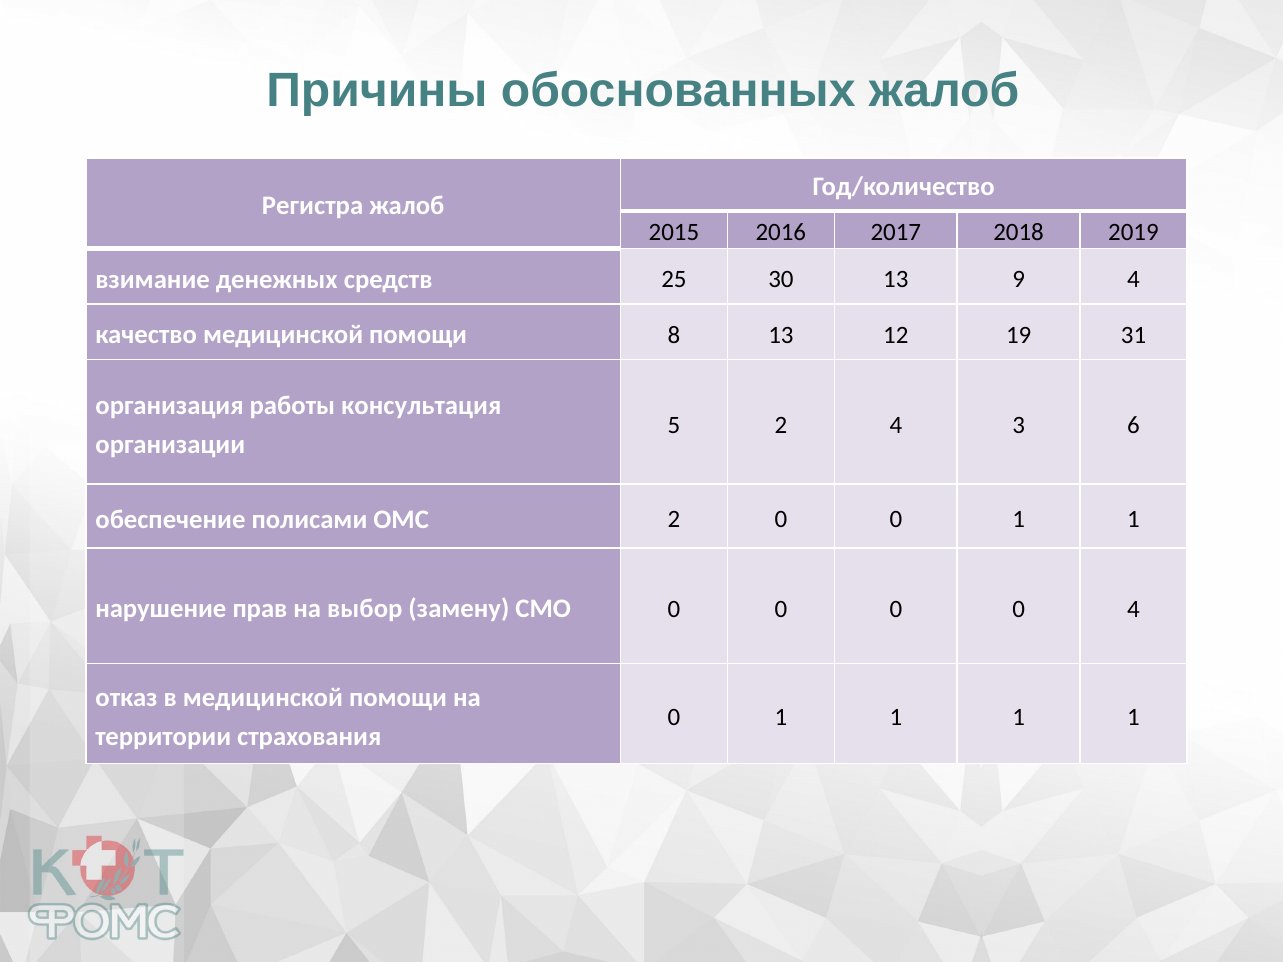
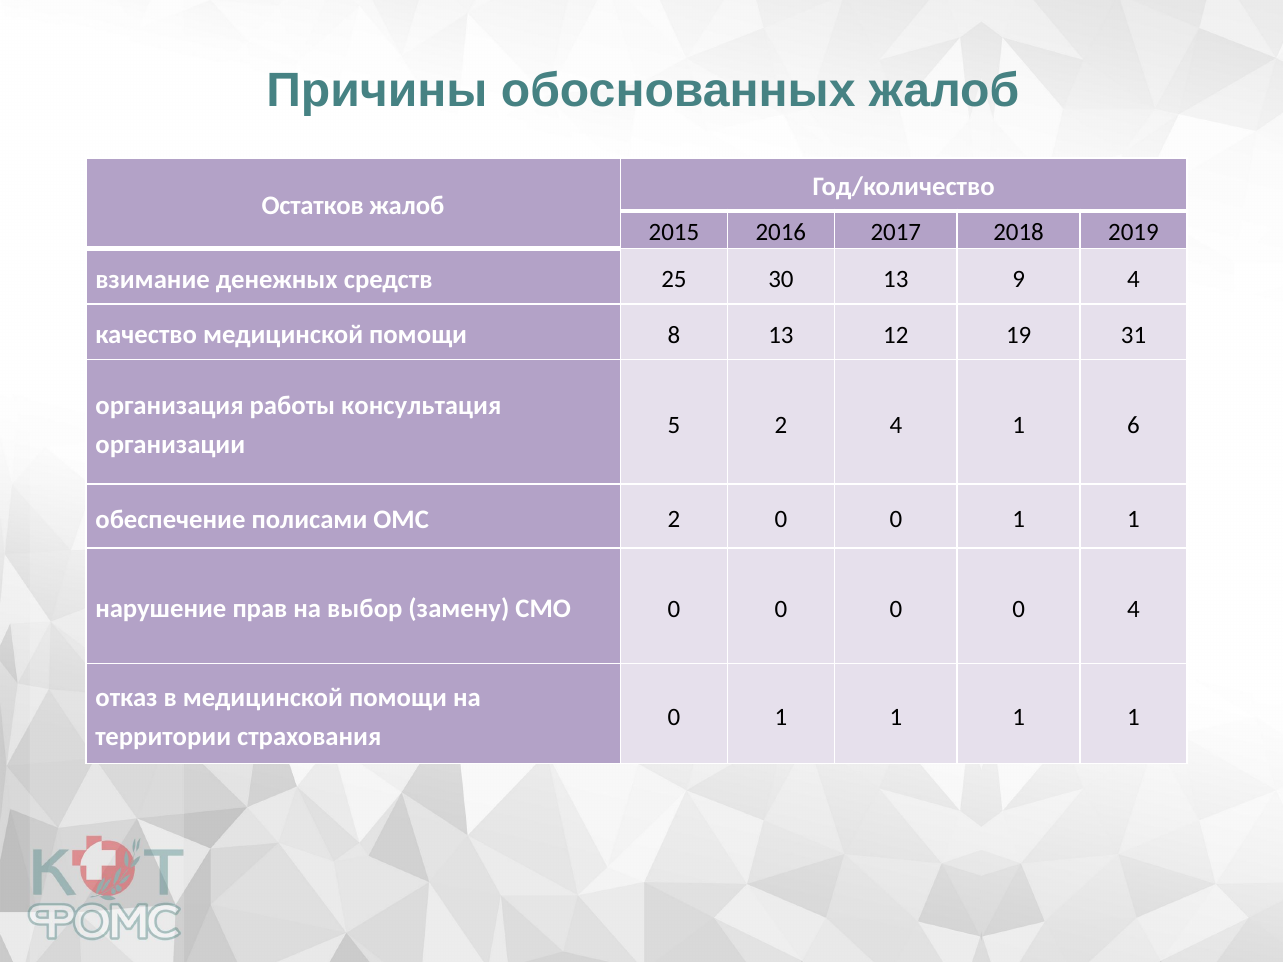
Регистра: Регистра -> Остатков
4 3: 3 -> 1
